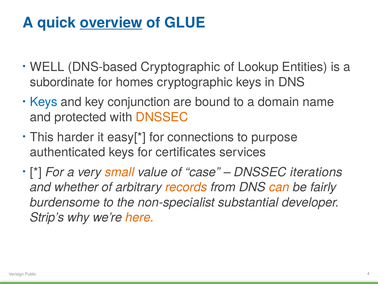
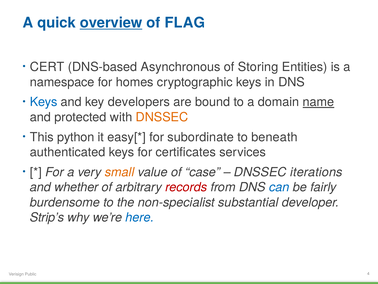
GLUE: GLUE -> FLAG
WELL: WELL -> CERT
DNS-based Cryptographic: Cryptographic -> Asynchronous
Lookup: Lookup -> Storing
subordinate: subordinate -> namespace
conjunction: conjunction -> developers
name underline: none -> present
harder: harder -> python
connections: connections -> subordinate
purpose: purpose -> beneath
records colour: orange -> red
can colour: orange -> blue
here colour: orange -> blue
